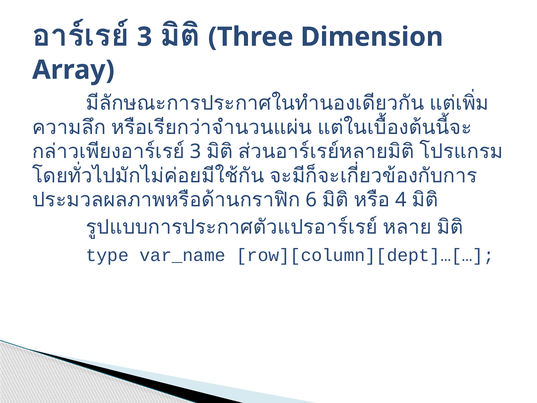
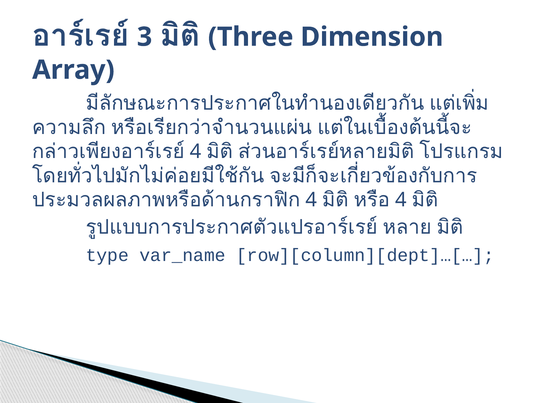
3 at (196, 152): 3 -> 4
6 at (311, 200): 6 -> 4
